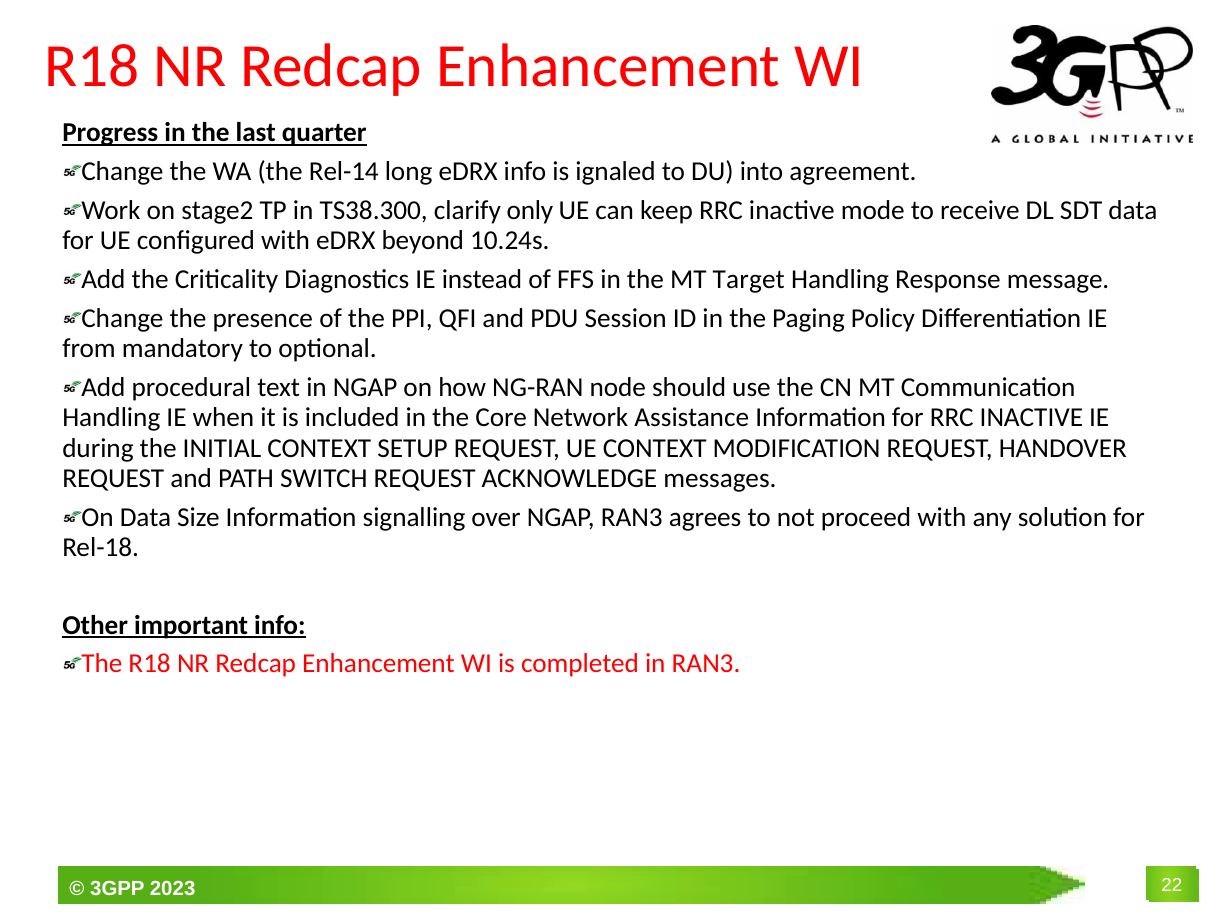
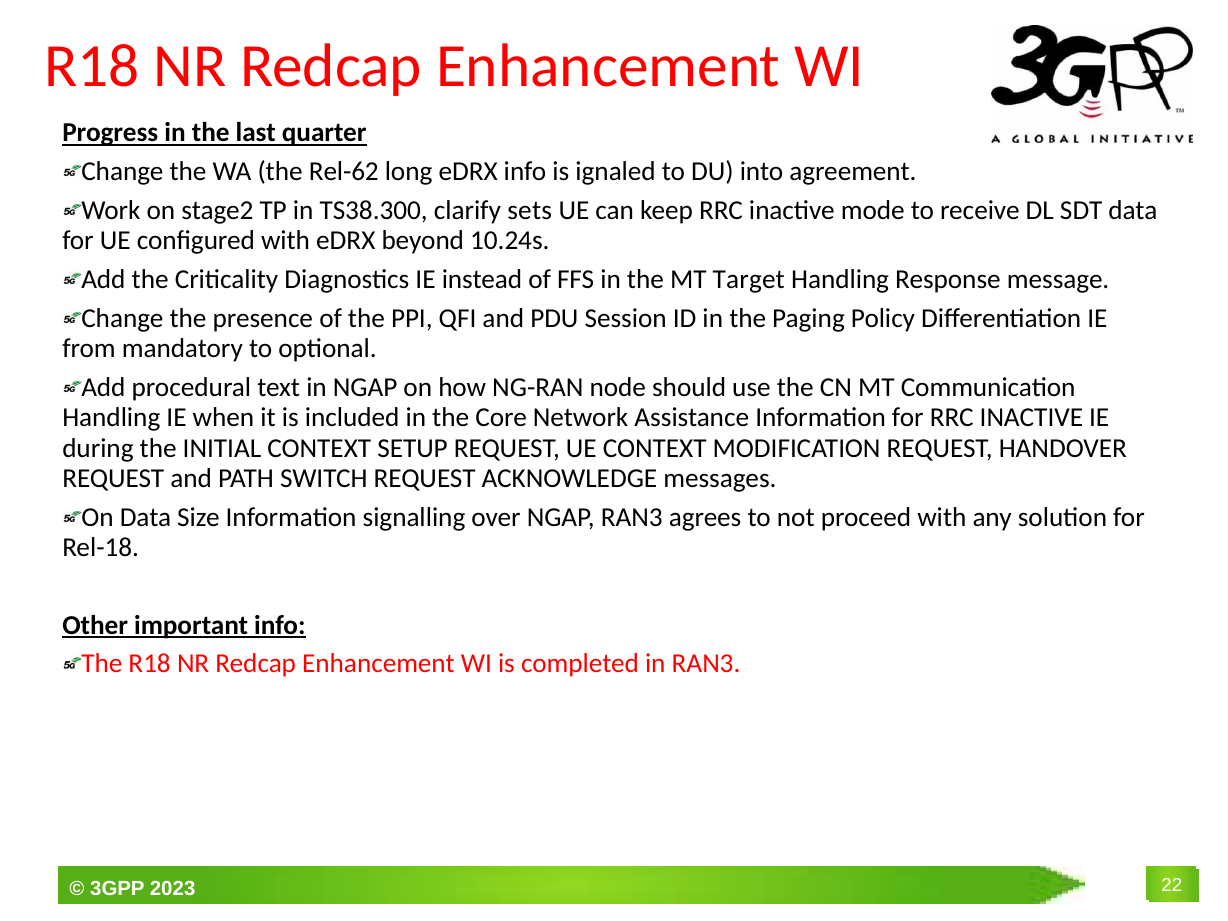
Rel-14: Rel-14 -> Rel-62
only: only -> sets
